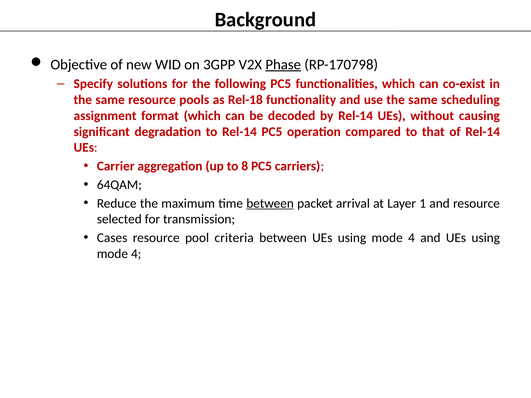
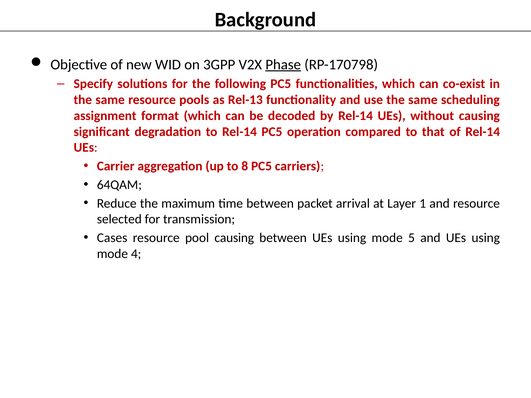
Rel-18: Rel-18 -> Rel-13
between at (270, 203) underline: present -> none
pool criteria: criteria -> causing
4 at (412, 238): 4 -> 5
